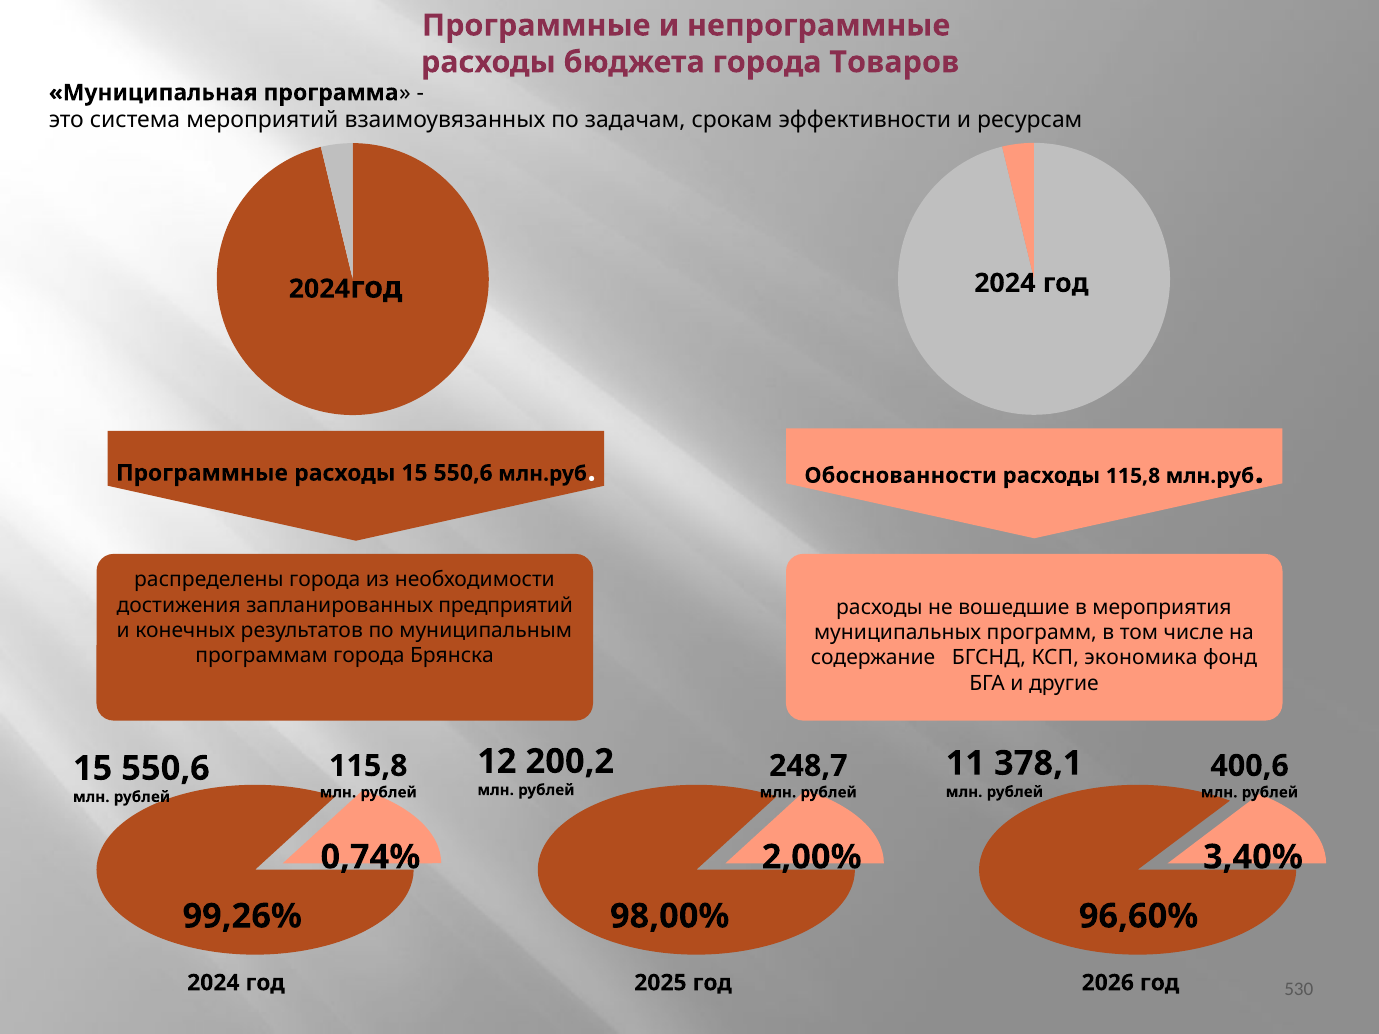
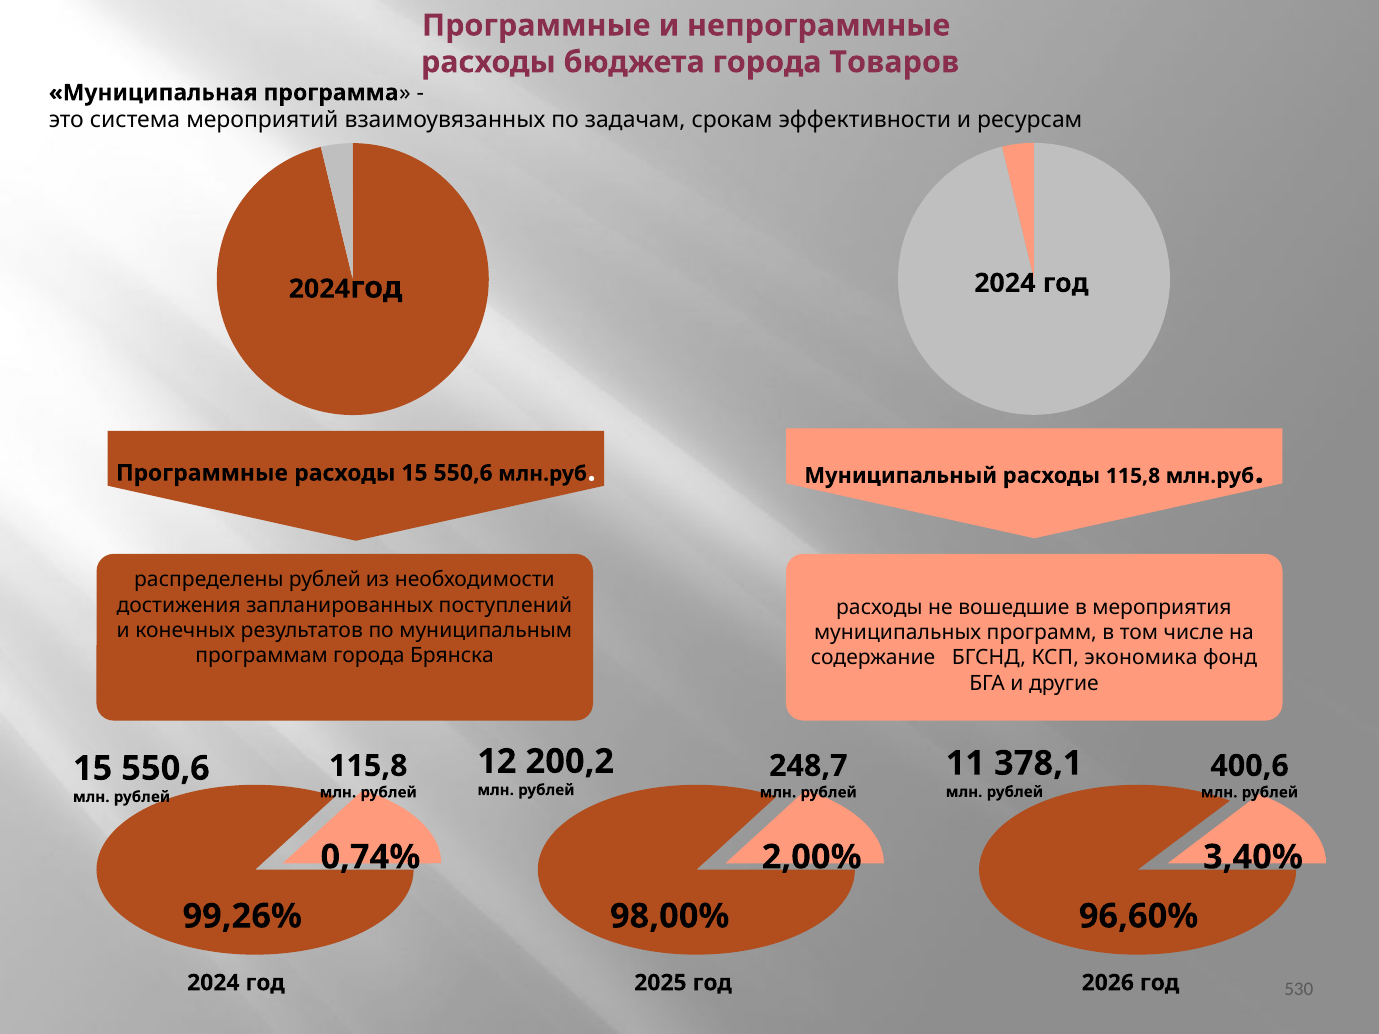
Обоснованности: Обоснованности -> Муниципальный
распределены города: города -> рублей
предприятий: предприятий -> поступлений
